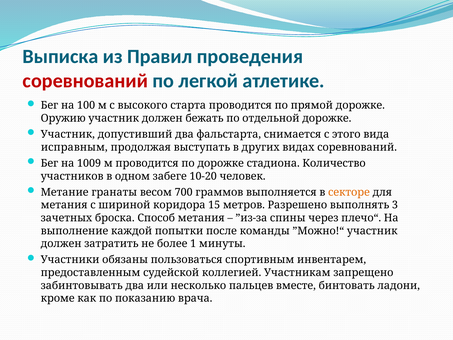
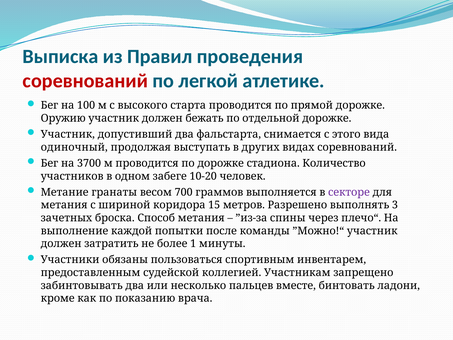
исправным: исправным -> одиночный
1009: 1009 -> 3700
секторе colour: orange -> purple
